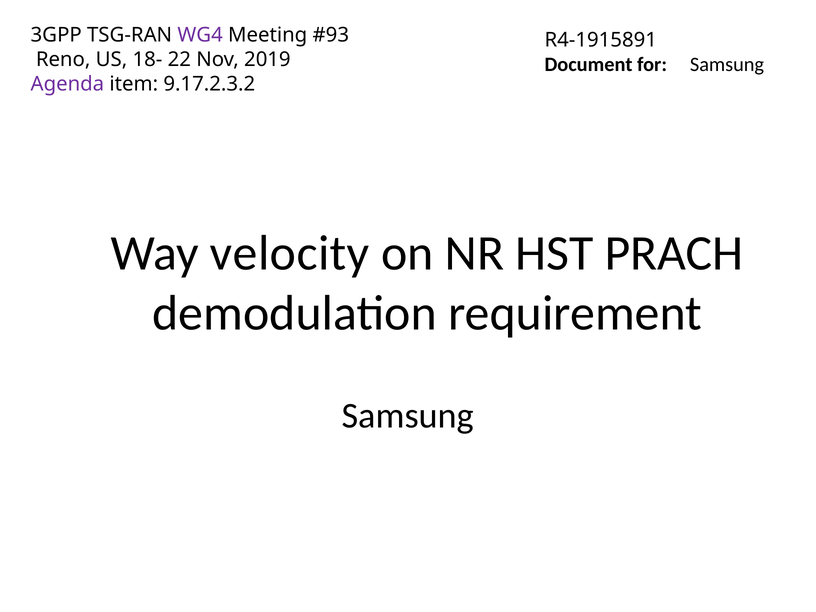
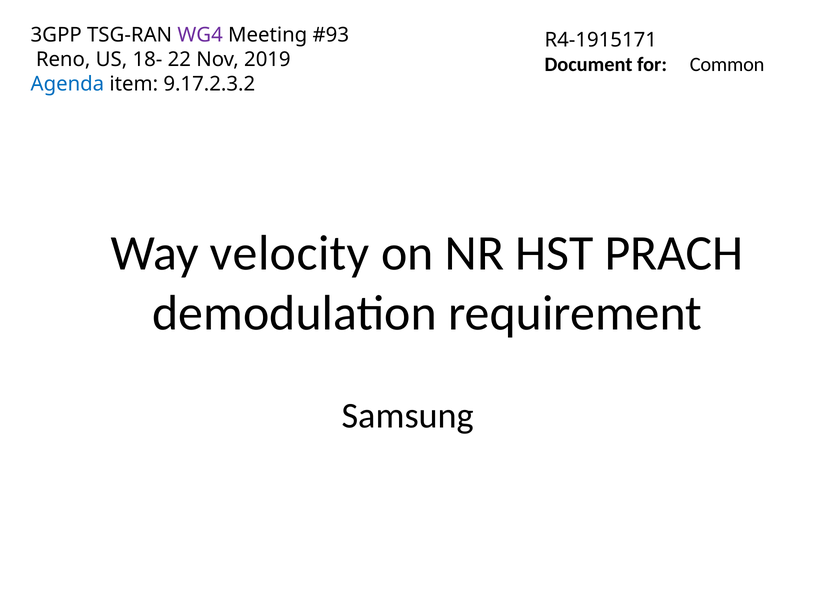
R4-1915891: R4-1915891 -> R4-1915171
for Samsung: Samsung -> Common
Agenda colour: purple -> blue
